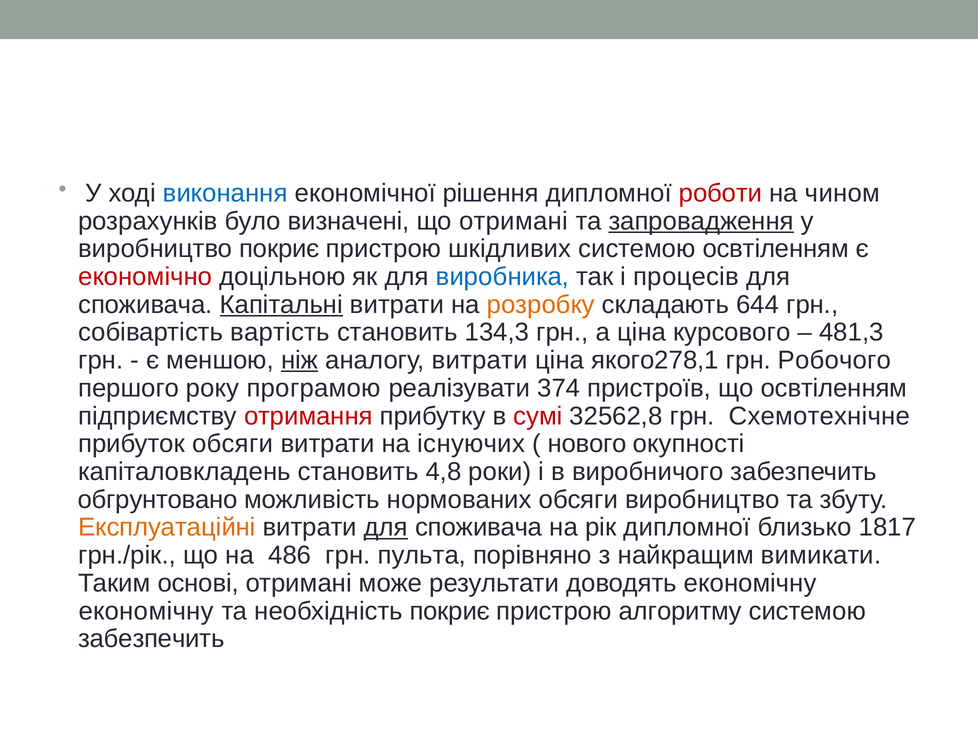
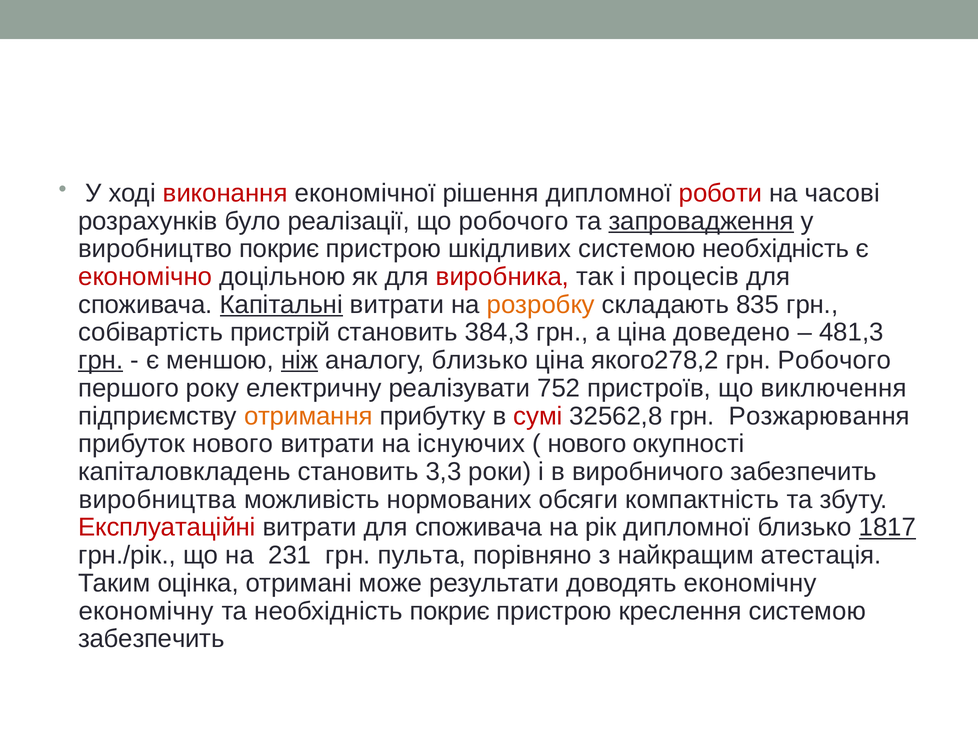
виконання colour: blue -> red
чином: чином -> часові
визначені: визначені -> реалізації
що отримані: отримані -> робочого
системою освтіленням: освтіленням -> необхідність
виробника colour: blue -> red
644: 644 -> 835
вартість: вартість -> пристрій
134,3: 134,3 -> 384,3
курсового: курсового -> доведено
грн at (101, 361) underline: none -> present
аналогу витрати: витрати -> близько
якого278,1: якого278,1 -> якого278,2
програмою: програмою -> електричну
374: 374 -> 752
що освтіленням: освтіленням -> виключення
отримання colour: red -> orange
Схемотехнічне: Схемотехнічне -> Розжарювання
прибуток обсяги: обсяги -> нового
4,8: 4,8 -> 3,3
обгрунтовано: обгрунтовано -> виробництва
обсяги виробництво: виробництво -> компактність
Експлуатаційні colour: orange -> red
для at (386, 528) underline: present -> none
1817 underline: none -> present
486: 486 -> 231
вимикати: вимикати -> атестація
основі: основі -> оцінка
алгоритму: алгоритму -> креслення
